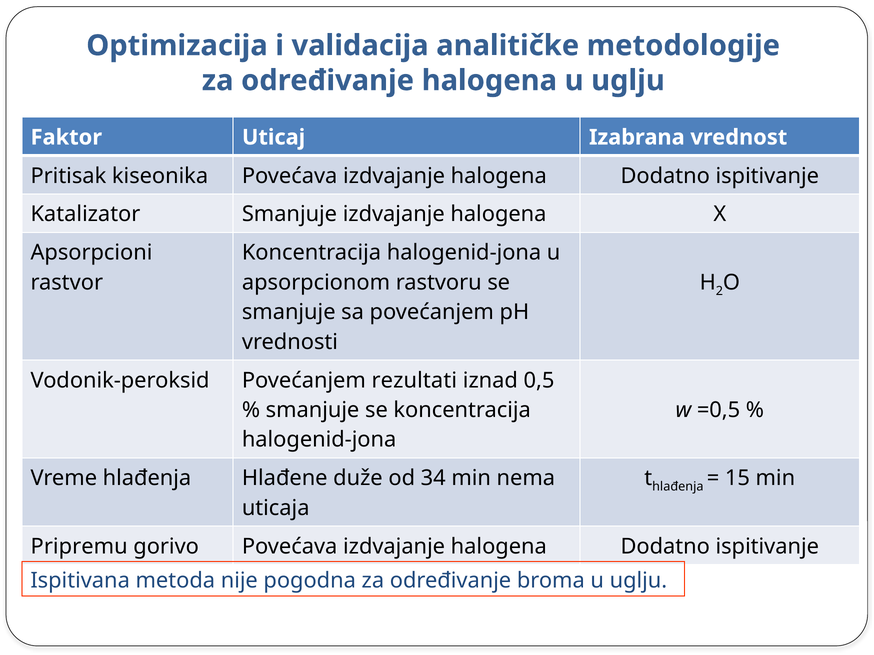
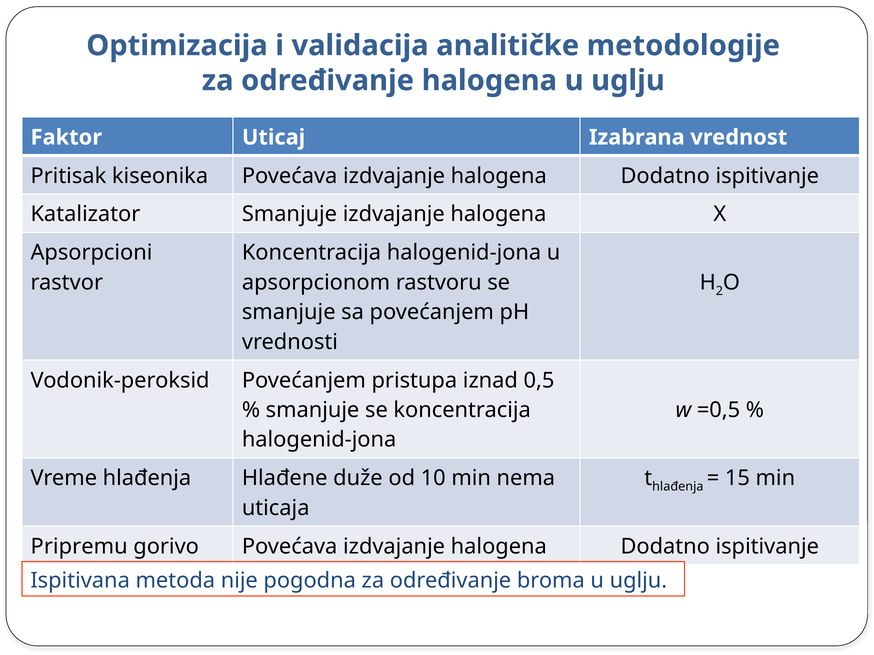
rezultati: rezultati -> pristupa
34: 34 -> 10
